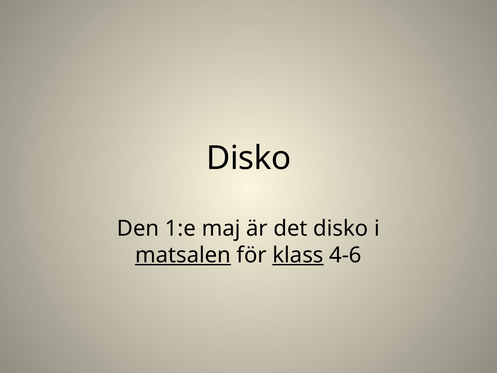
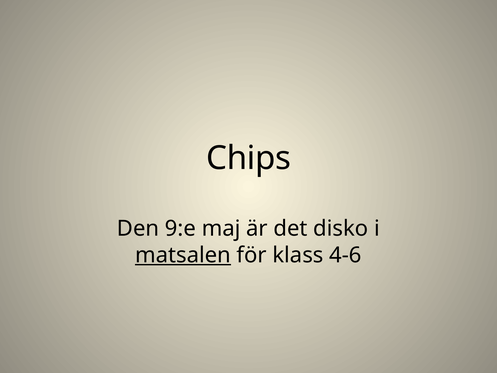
Disko at (249, 158): Disko -> Chips
1:e: 1:e -> 9:e
klass underline: present -> none
